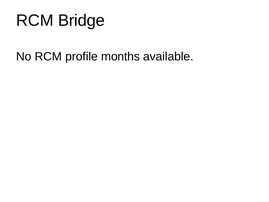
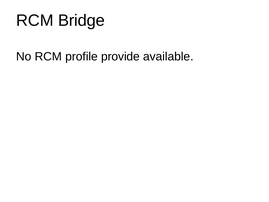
months: months -> provide
